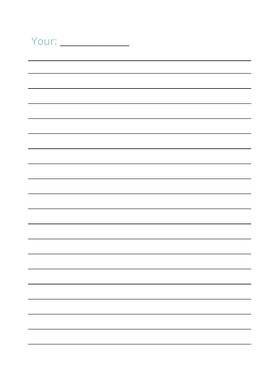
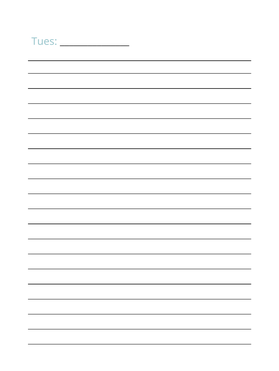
Your: Your -> Tues
